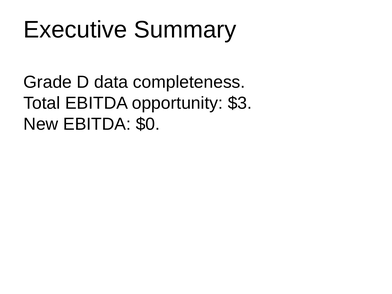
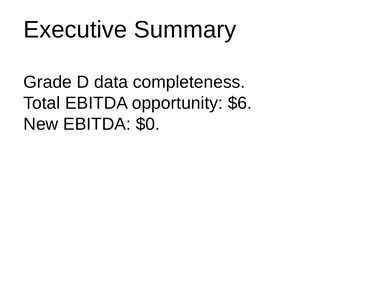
$3: $3 -> $6
